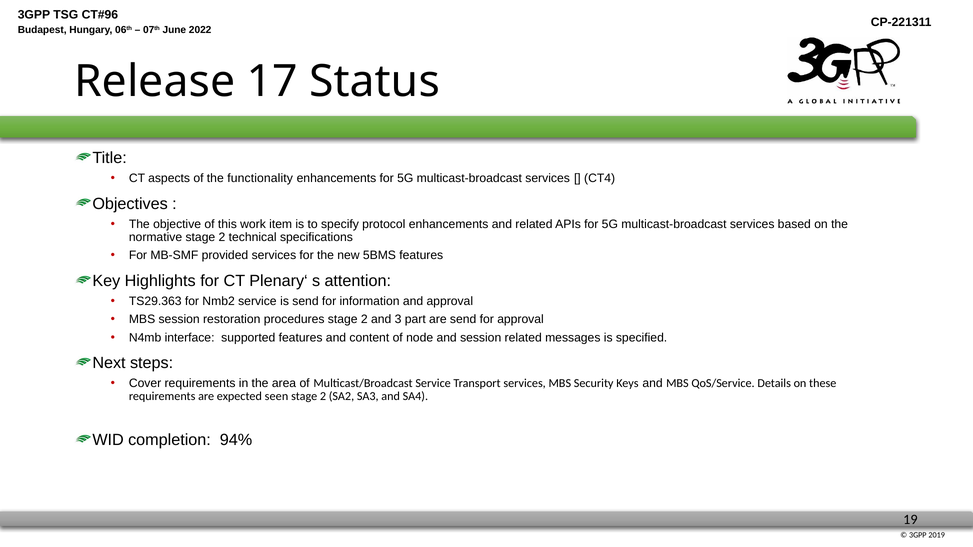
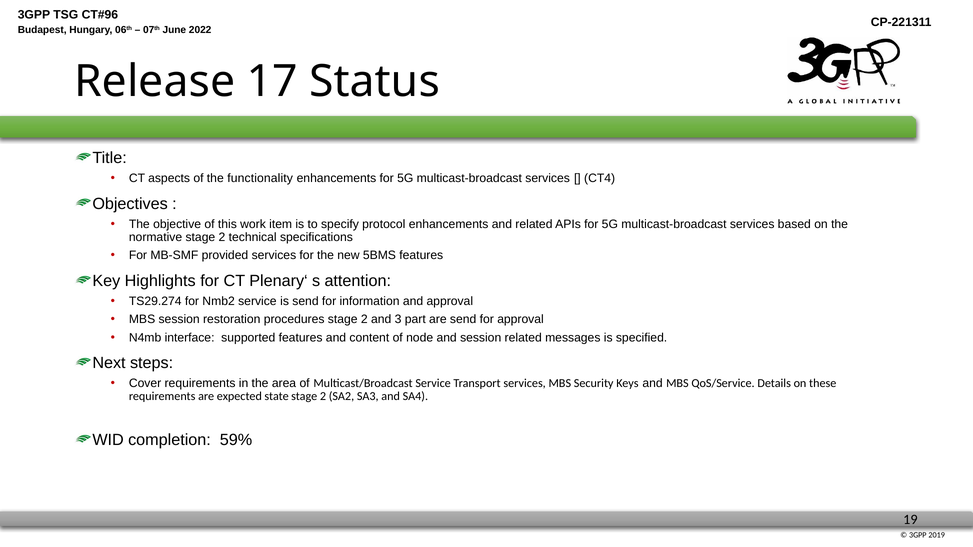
TS29.363: TS29.363 -> TS29.274
seen: seen -> state
94%: 94% -> 59%
